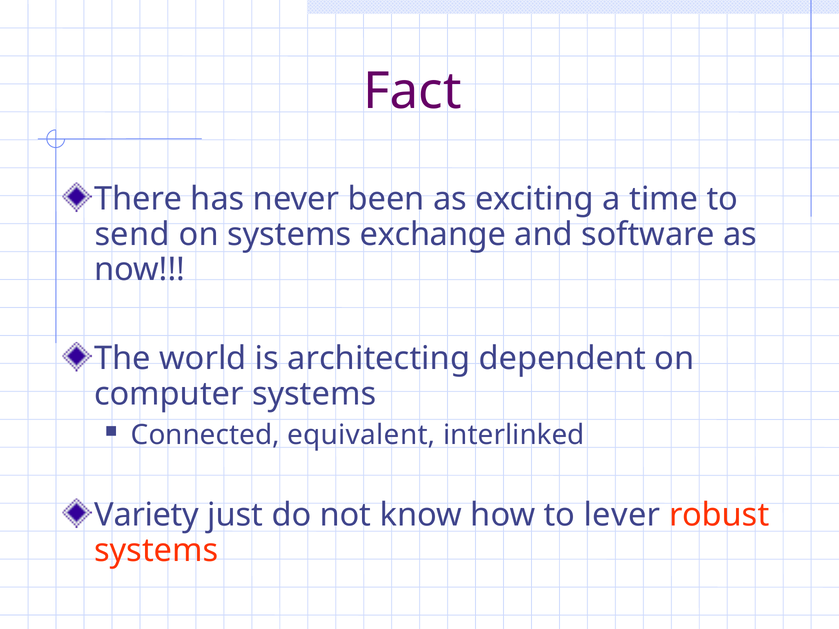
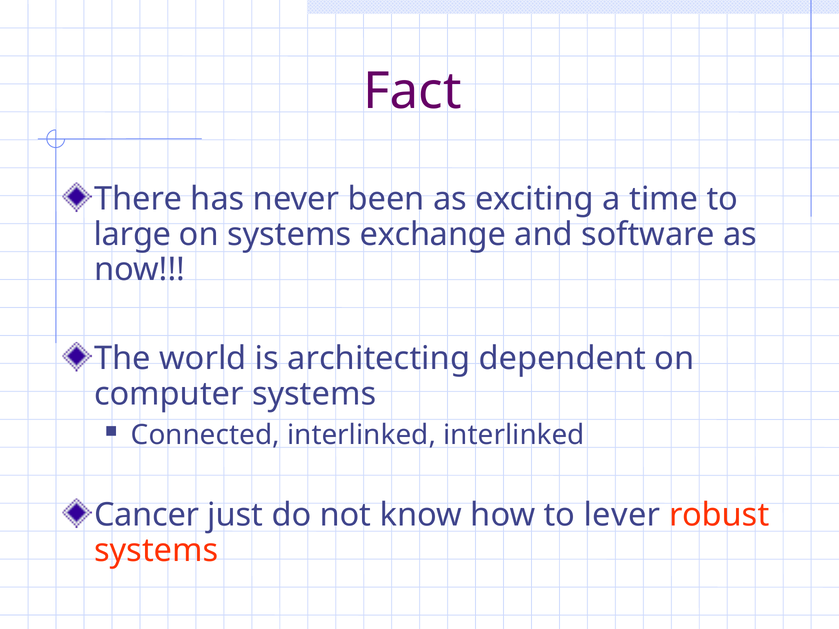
send: send -> large
Connected equivalent: equivalent -> interlinked
Variety: Variety -> Cancer
